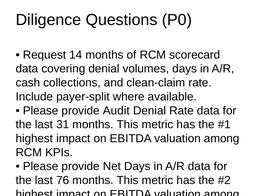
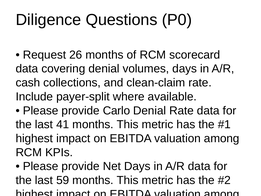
14: 14 -> 26
Audit: Audit -> Carlo
31: 31 -> 41
76: 76 -> 59
